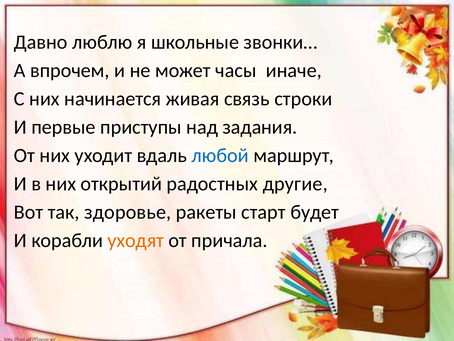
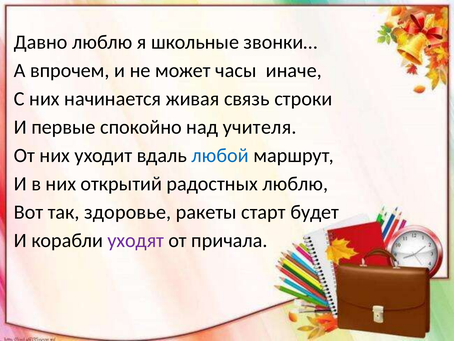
приступы: приступы -> спокойно
задания: задания -> учителя
радостных другие: другие -> люблю
уходят colour: orange -> purple
